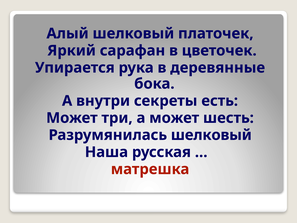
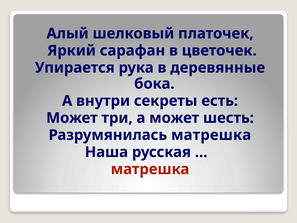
Разрумянилась шелковый: шелковый -> матрешка
